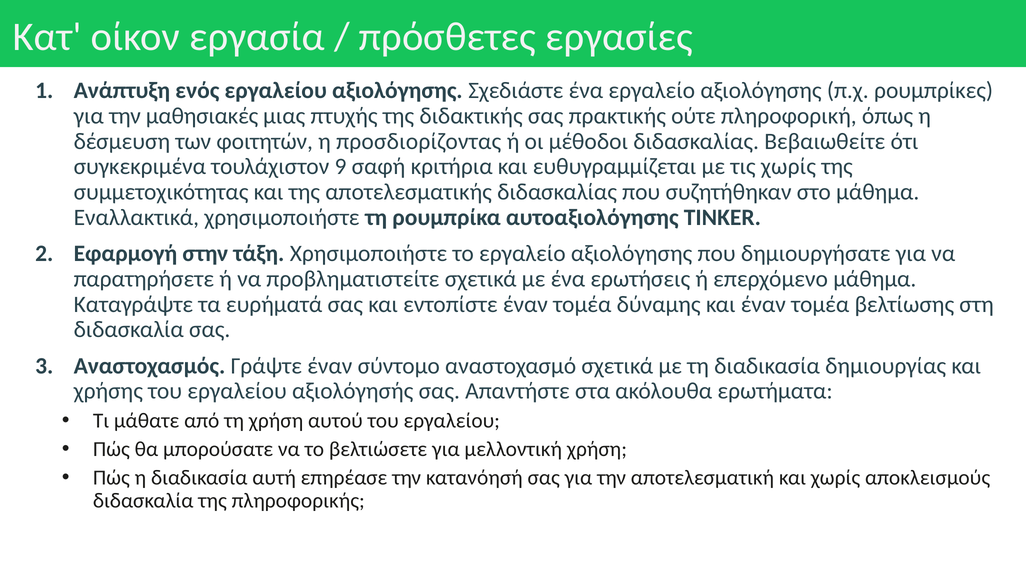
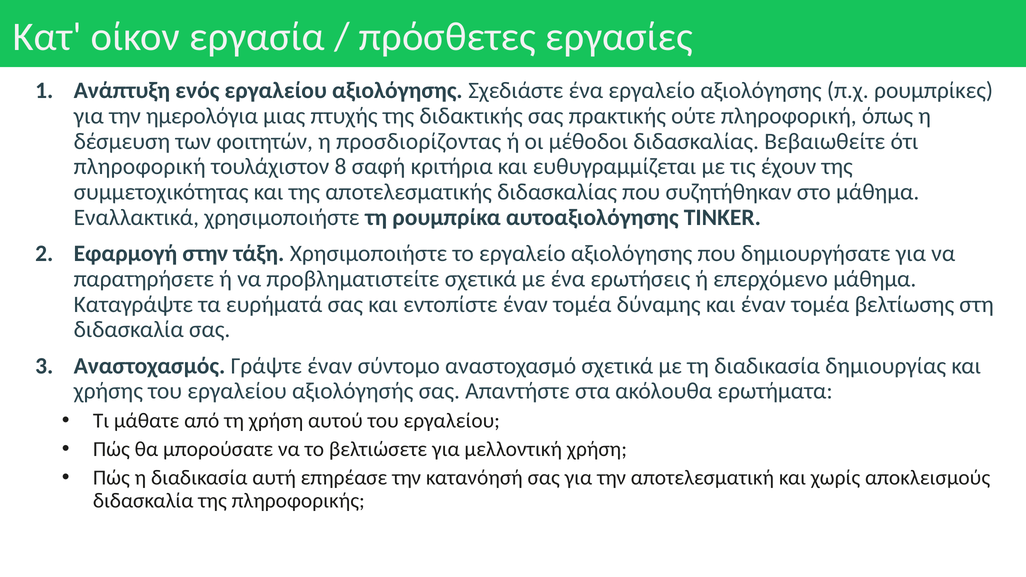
μαθησιακές: μαθησιακές -> ημερολόγια
συγκεκριμένα at (140, 167): συγκεκριμένα -> πληροφορική
9: 9 -> 8
τις χωρίς: χωρίς -> έχουν
